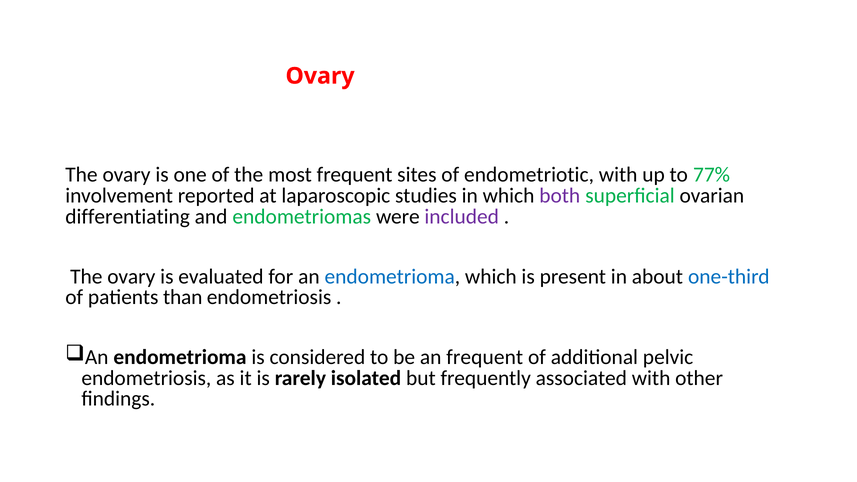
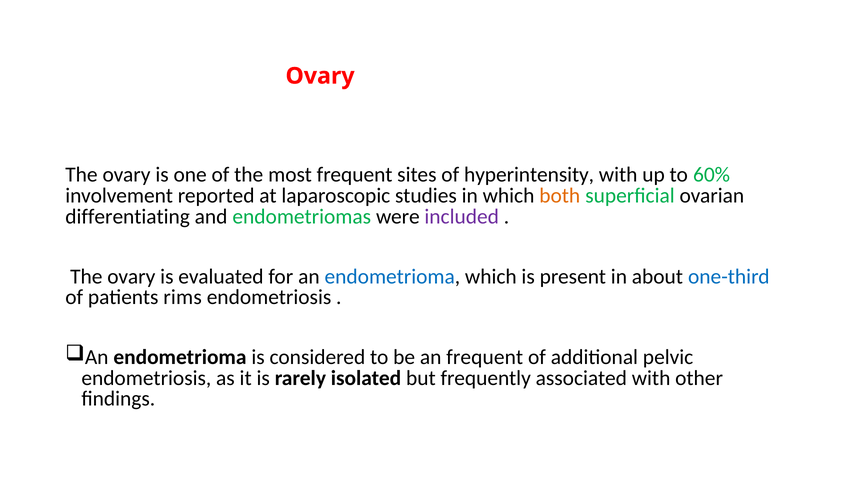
endometriotic: endometriotic -> hyperintensity
77%: 77% -> 60%
both colour: purple -> orange
than: than -> rims
